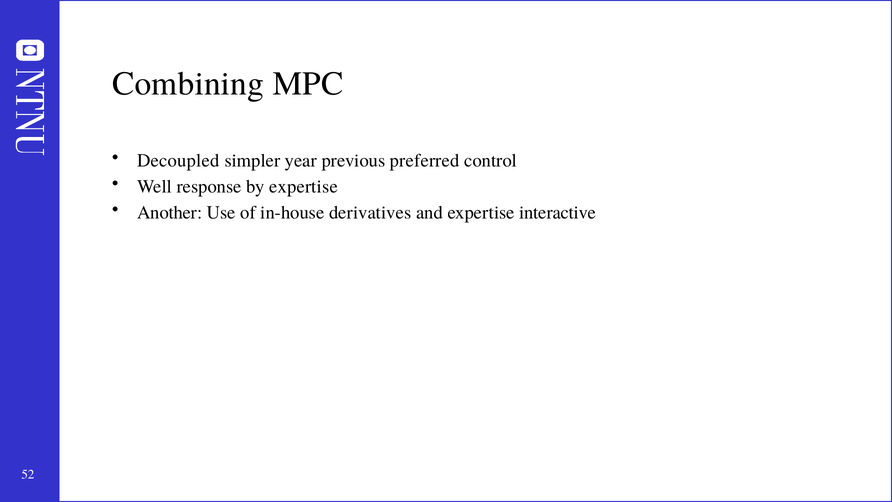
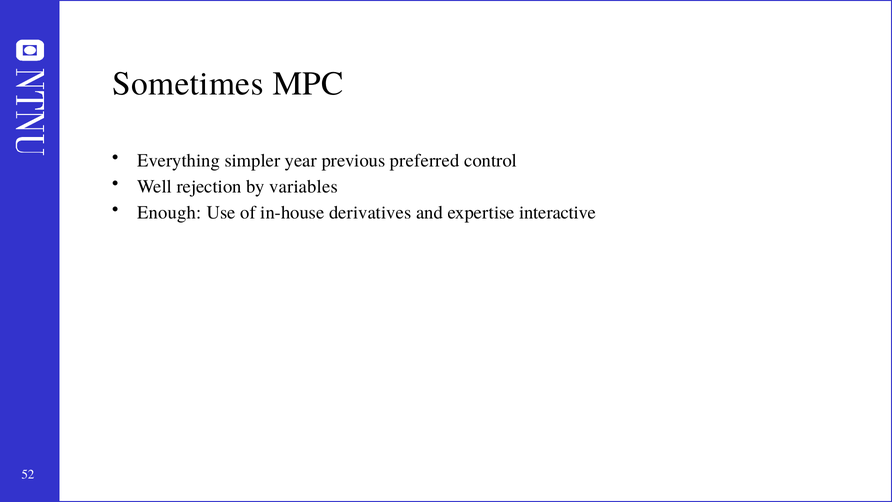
Combining: Combining -> Sometimes
Decoupled: Decoupled -> Everything
response: response -> rejection
by expertise: expertise -> variables
Another: Another -> Enough
